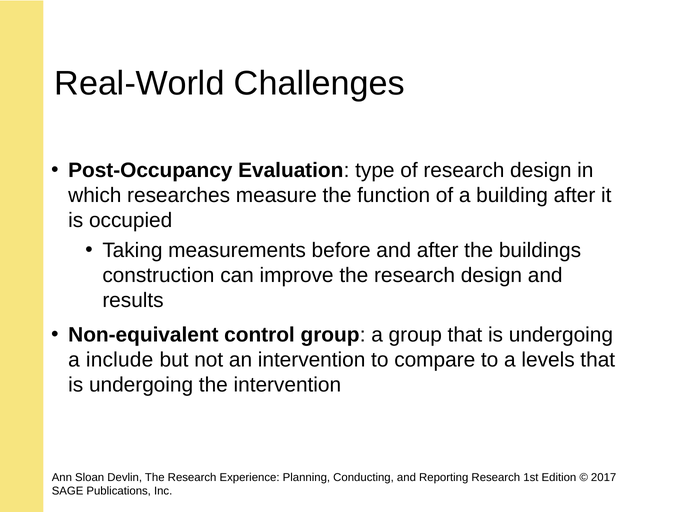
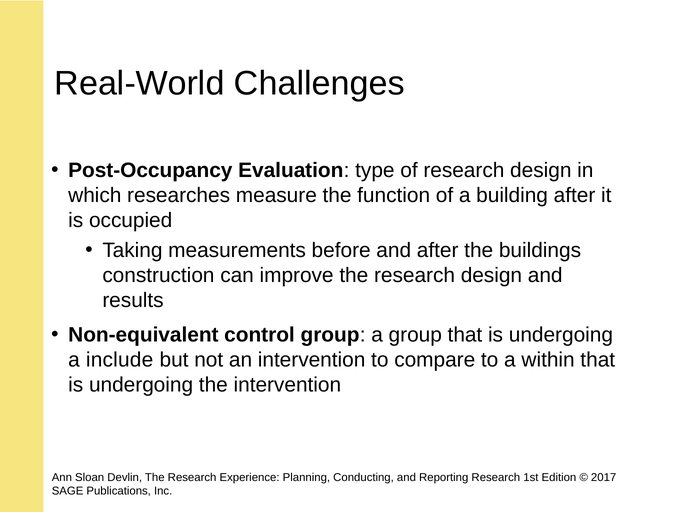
levels: levels -> within
